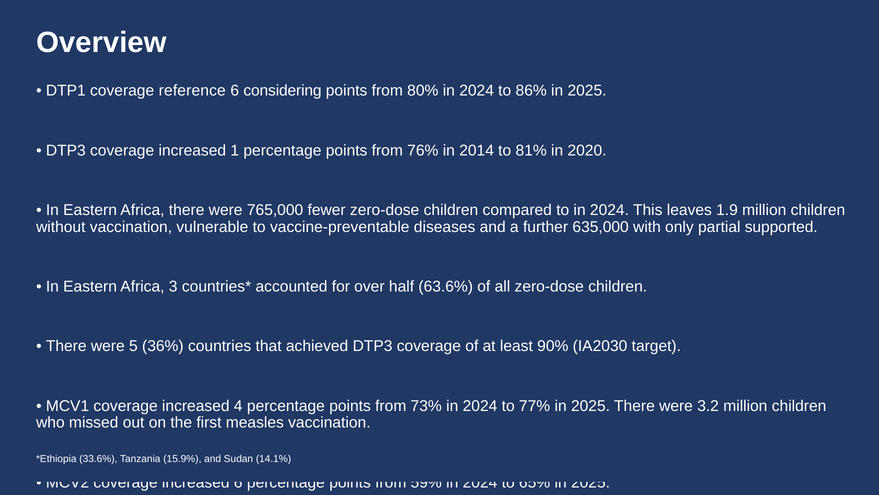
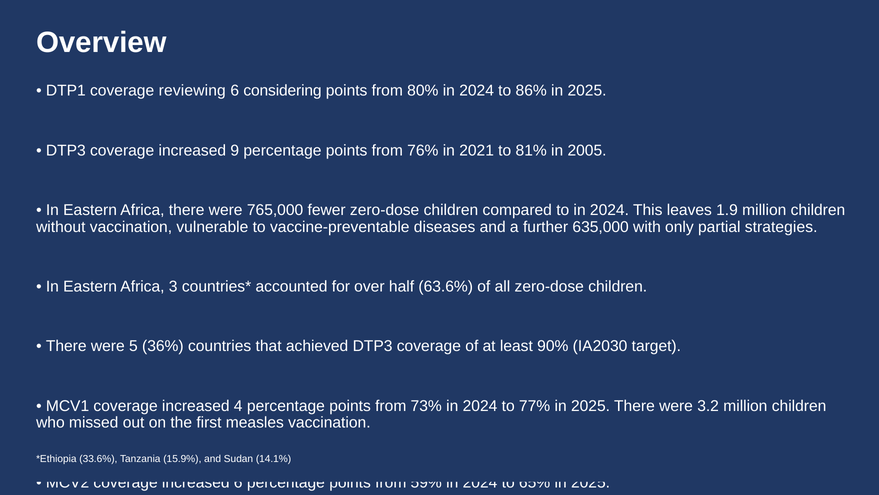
reference: reference -> reviewing
1: 1 -> 9
2014: 2014 -> 2021
2020: 2020 -> 2005
supported: supported -> strategies
